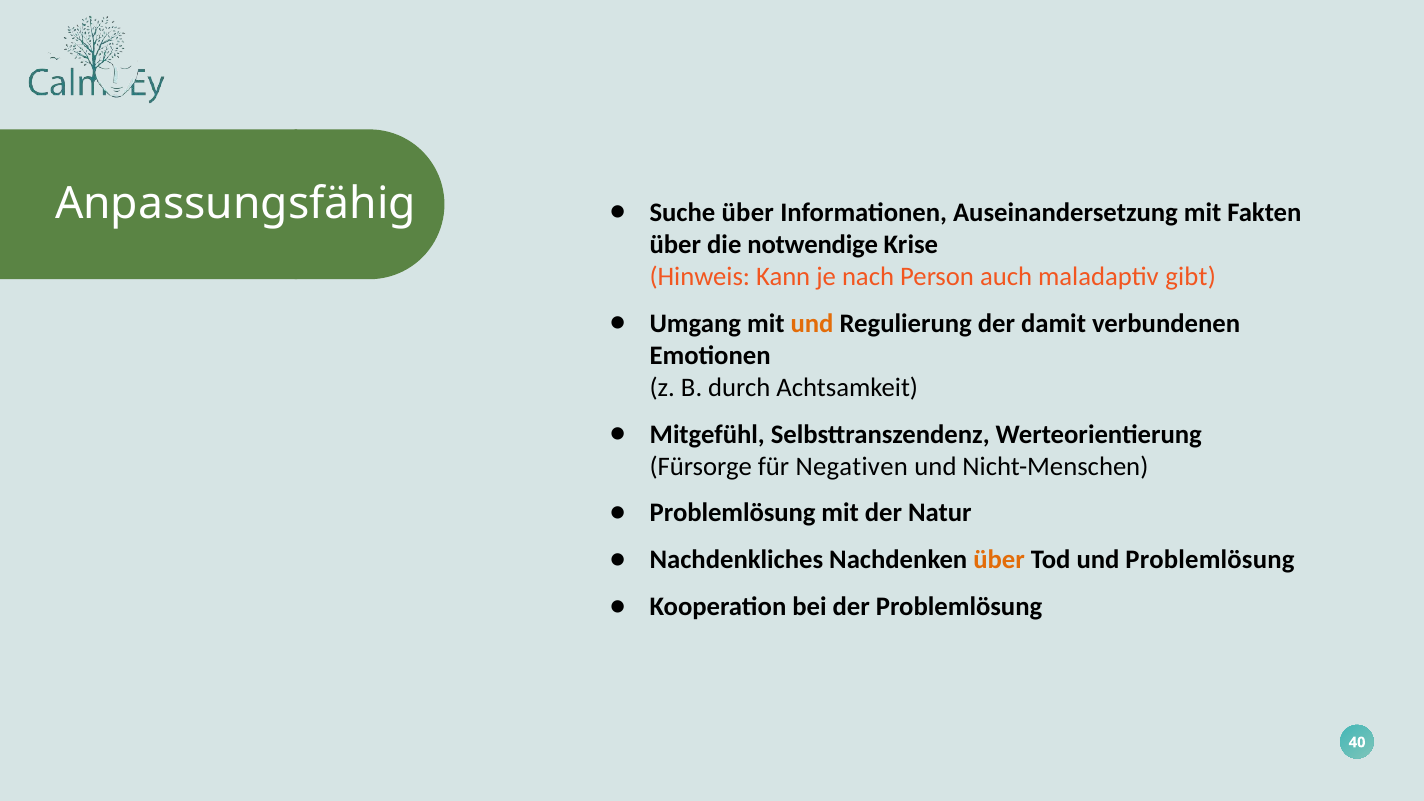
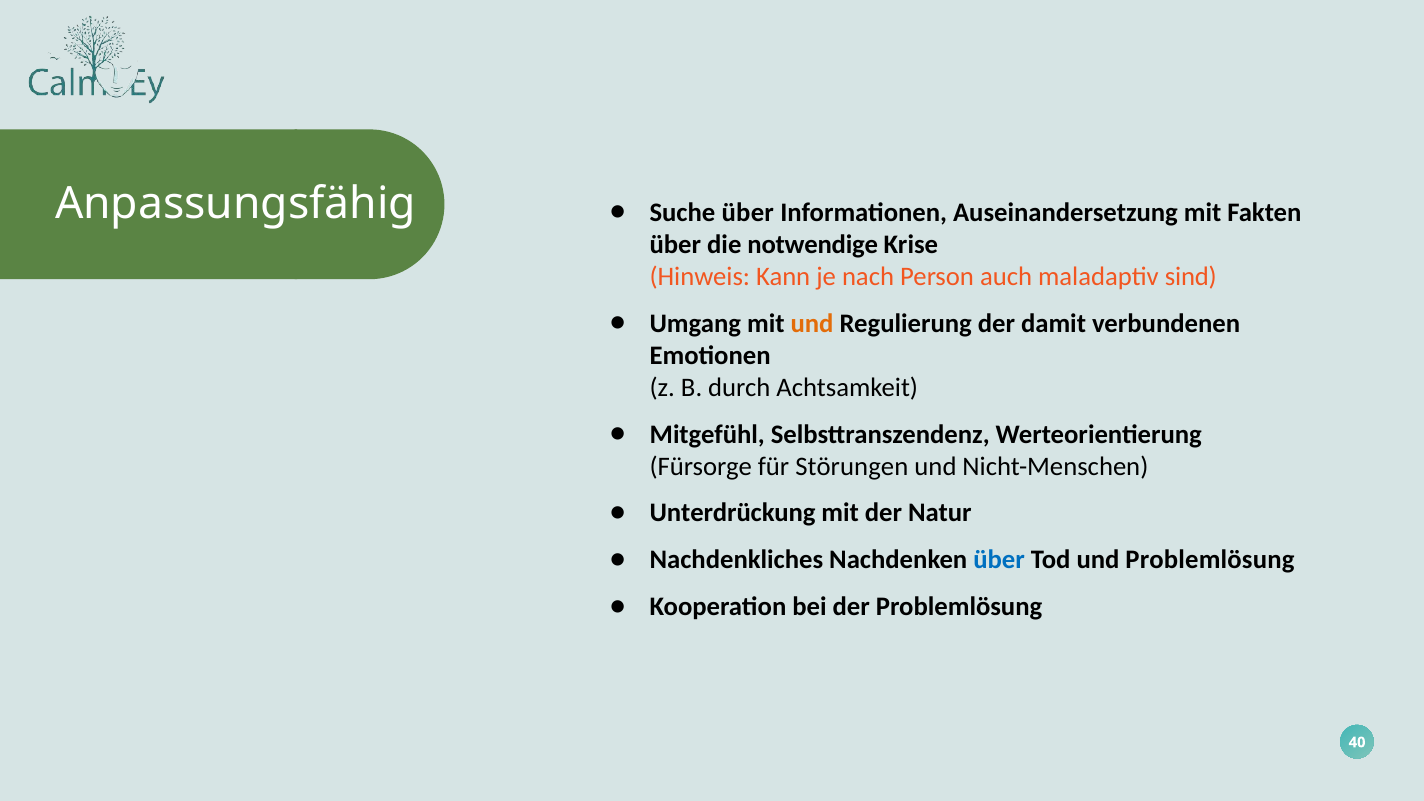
gibt: gibt -> sind
Negativen: Negativen -> Störungen
Problemlösung at (733, 513): Problemlösung -> Unterdrückung
über at (999, 560) colour: orange -> blue
